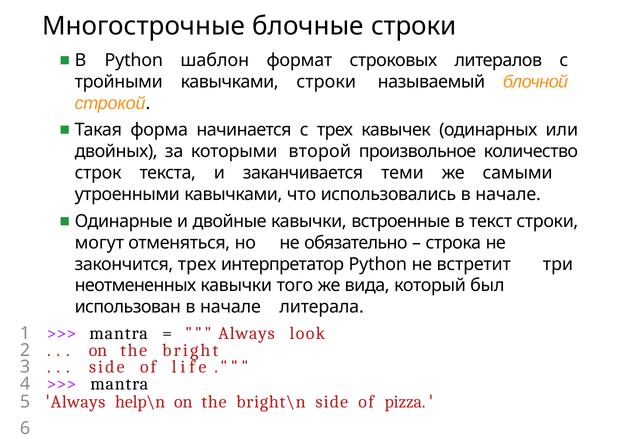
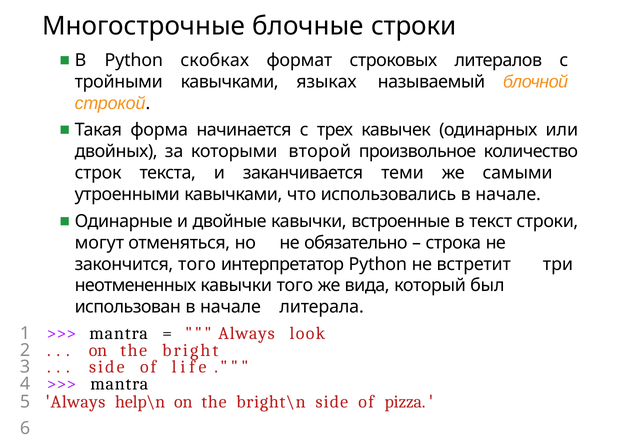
шаблон: шаблон -> скобках
кавычками строки: строки -> языках
закончится трех: трех -> того
